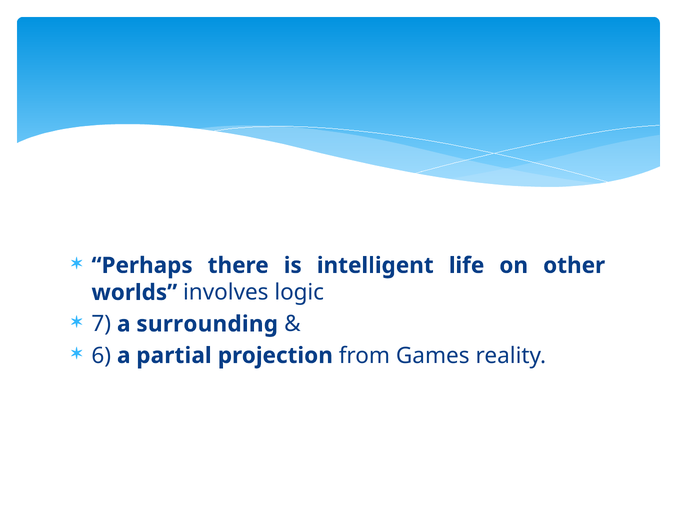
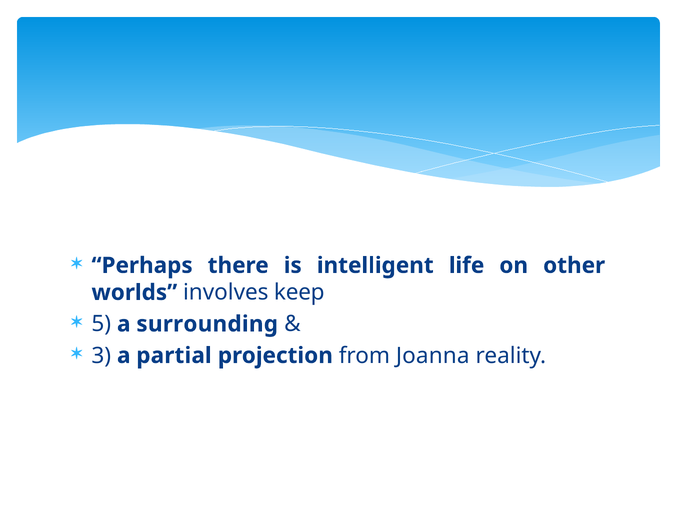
logic: logic -> keep
7: 7 -> 5
6: 6 -> 3
Games: Games -> Joanna
